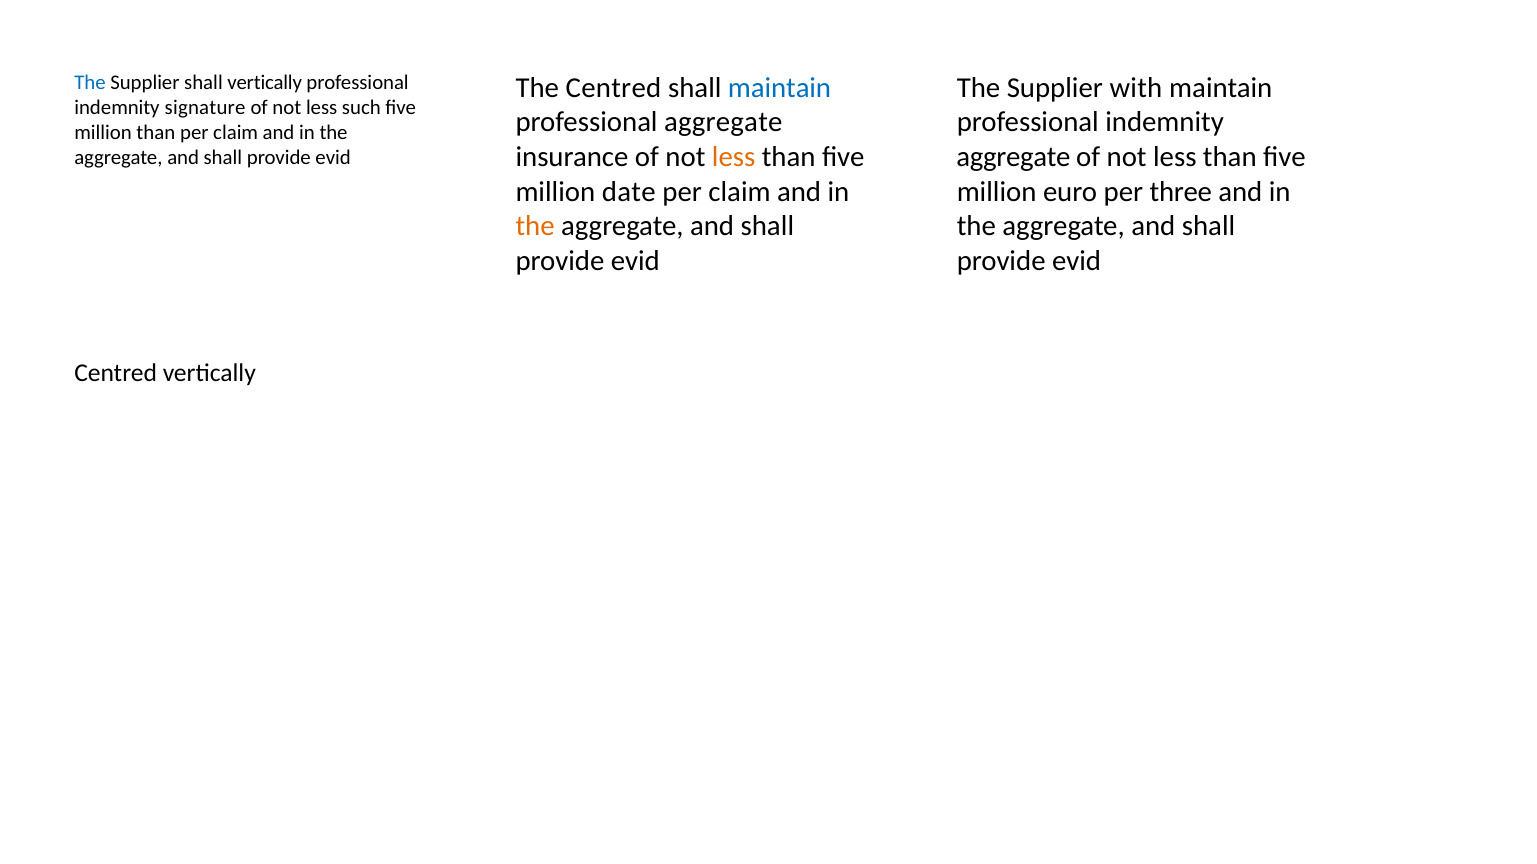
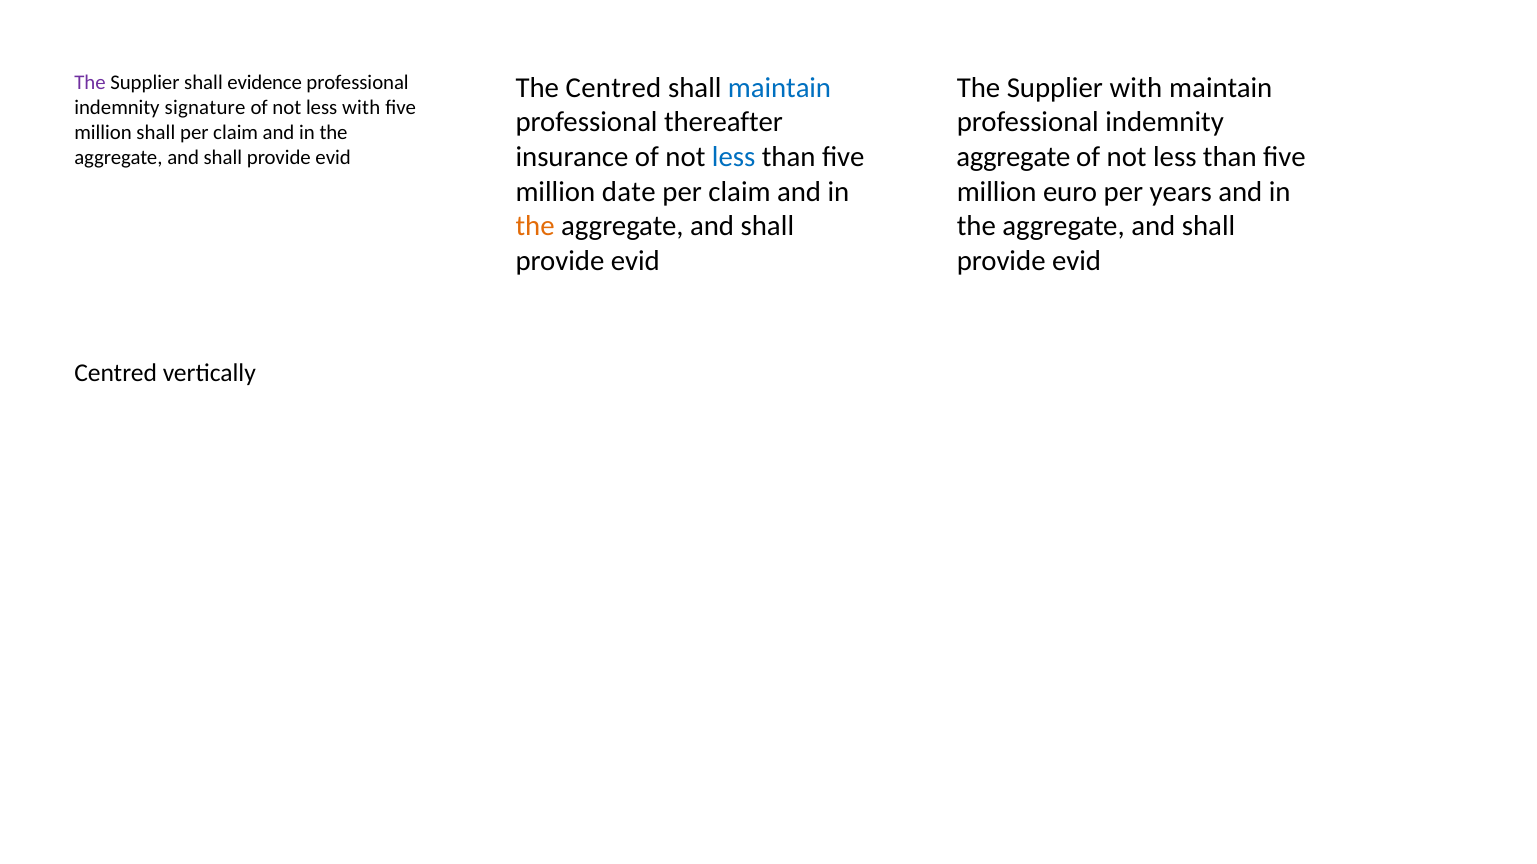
The at (90, 83) colour: blue -> purple
shall vertically: vertically -> evidence
less such: such -> with
professional aggregate: aggregate -> thereafter
million than: than -> shall
less at (734, 157) colour: orange -> blue
three: three -> years
